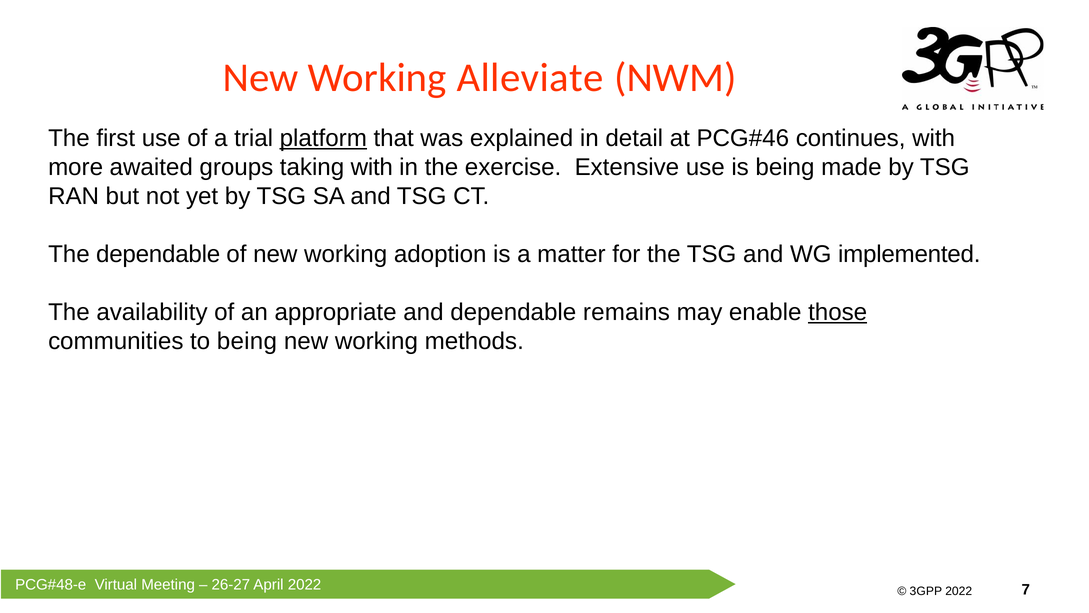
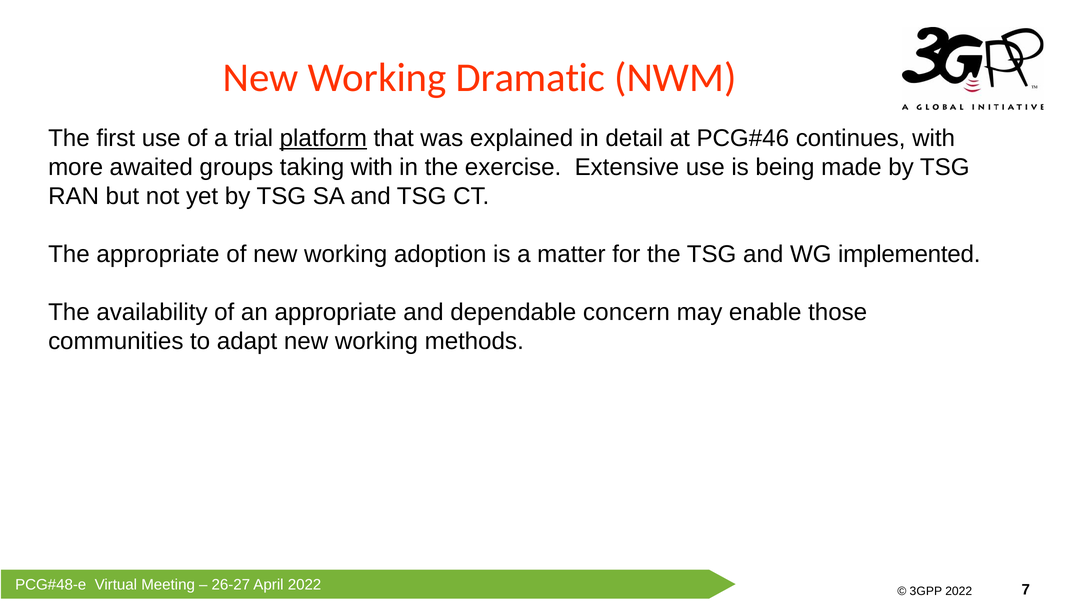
Alleviate: Alleviate -> Dramatic
The dependable: dependable -> appropriate
remains: remains -> concern
those underline: present -> none
to being: being -> adapt
